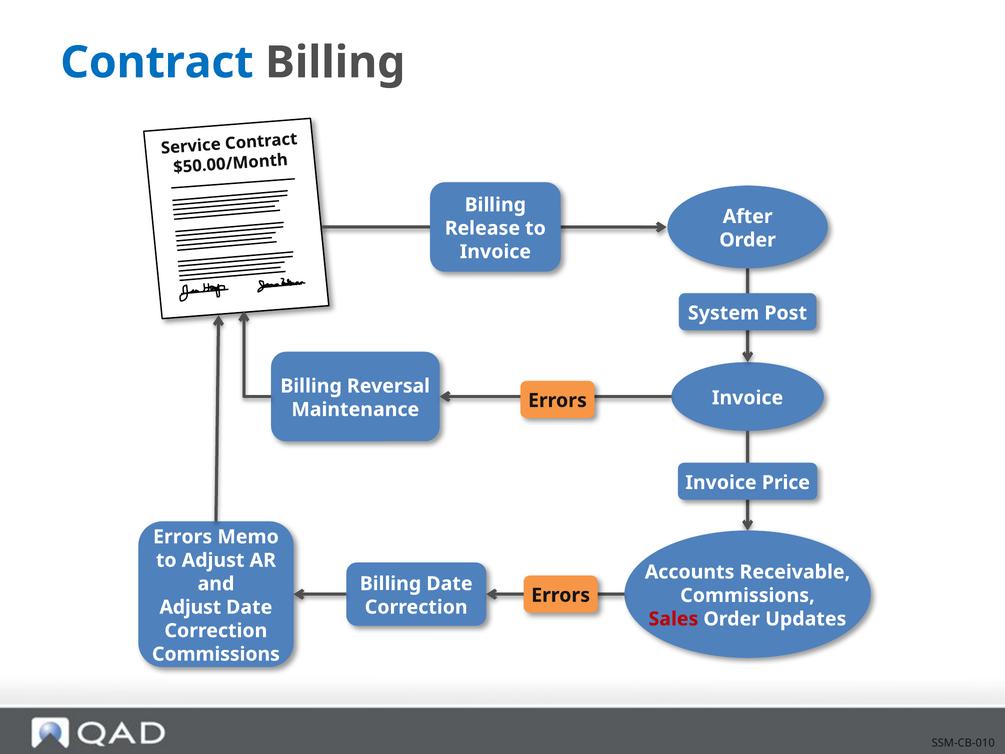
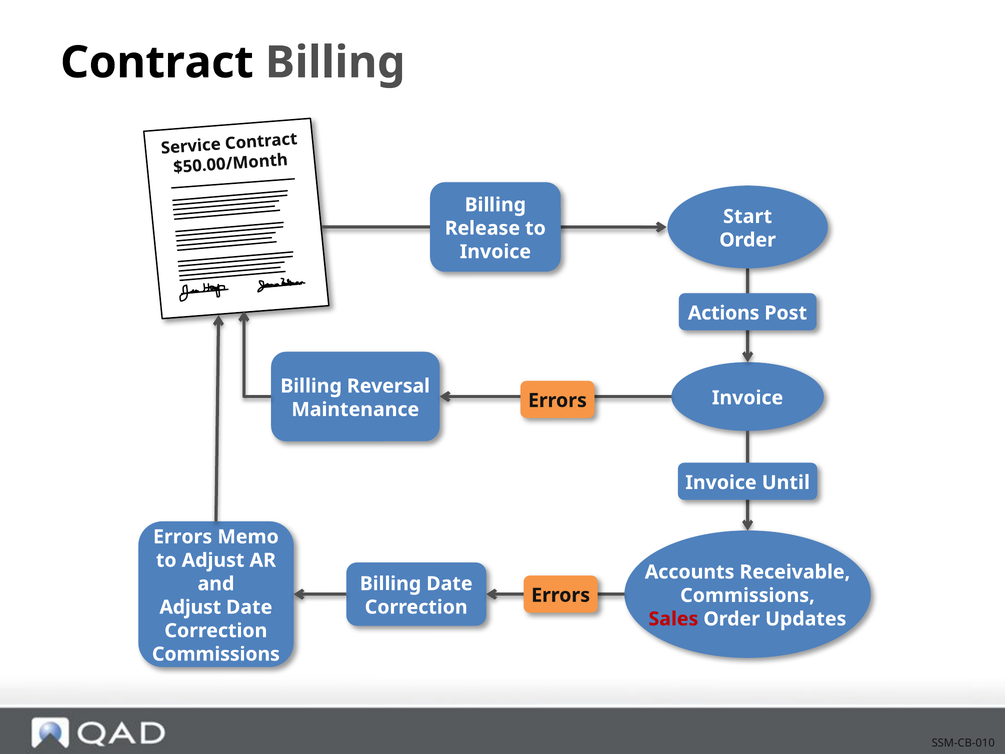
Contract at (157, 63) colour: blue -> black
After: After -> Start
System: System -> Actions
Price: Price -> Until
